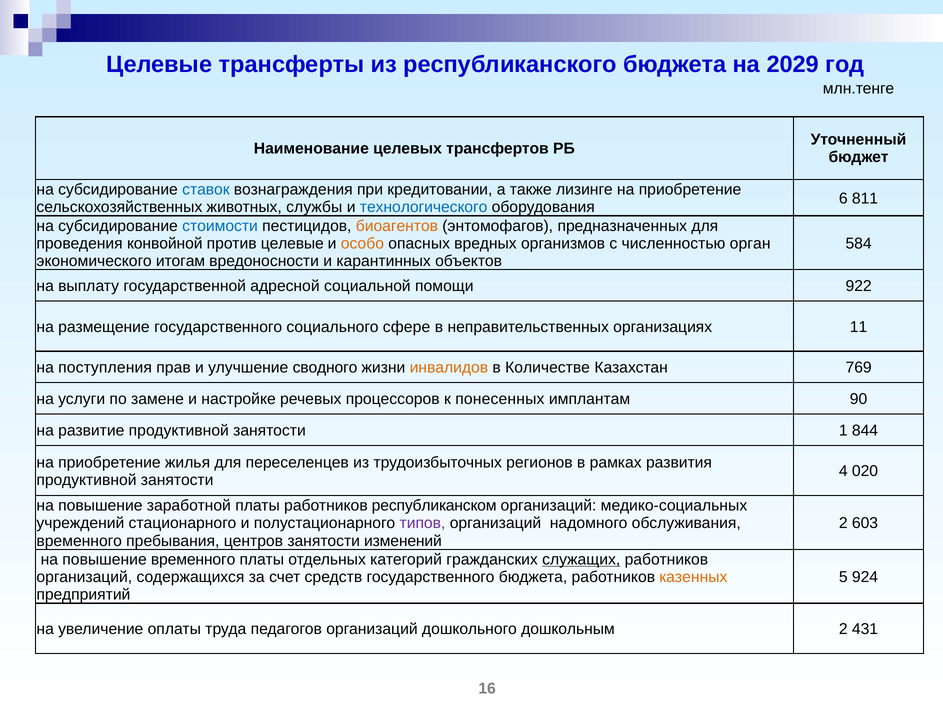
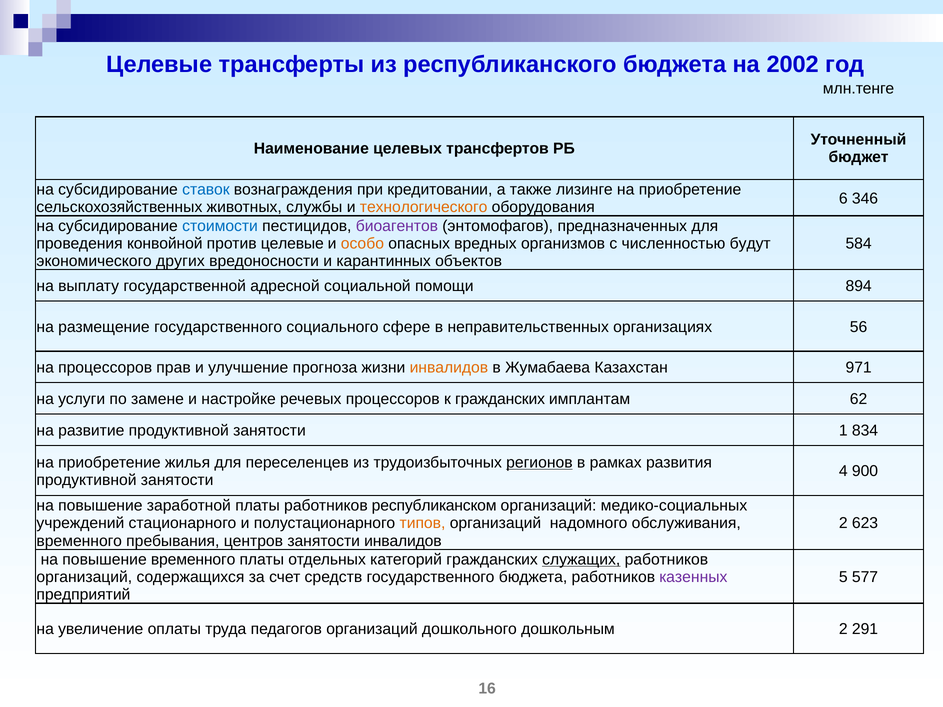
2029: 2029 -> 2002
811: 811 -> 346
технологического colour: blue -> orange
биоагентов colour: orange -> purple
орган: орган -> будут
итогам: итогам -> других
922: 922 -> 894
11: 11 -> 56
на поступления: поступления -> процессоров
сводного: сводного -> прогноза
Количестве: Количестве -> Жумабаева
769: 769 -> 971
к понесенных: понесенных -> гражданских
90: 90 -> 62
844: 844 -> 834
регионов underline: none -> present
020: 020 -> 900
типов colour: purple -> orange
603: 603 -> 623
занятости изменений: изменений -> инвалидов
казенных colour: orange -> purple
924: 924 -> 577
431: 431 -> 291
